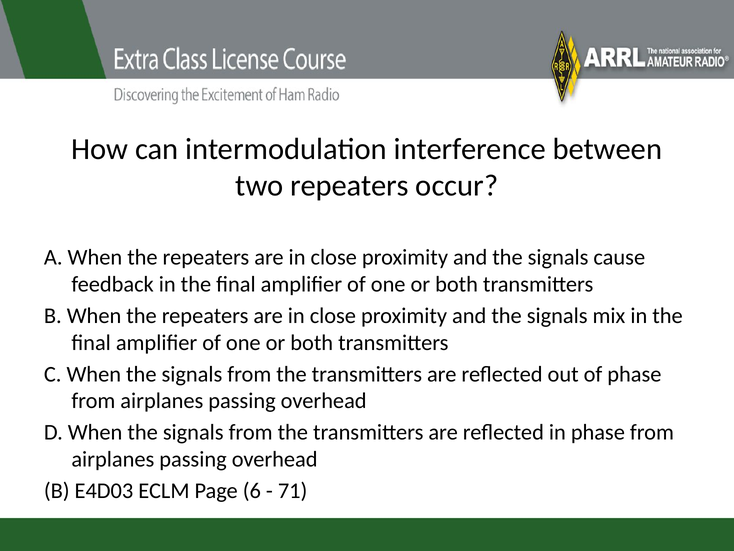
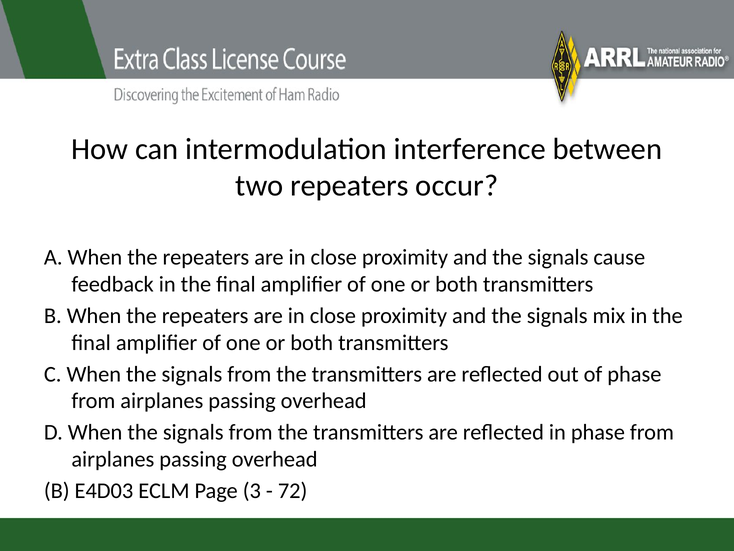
6: 6 -> 3
71: 71 -> 72
